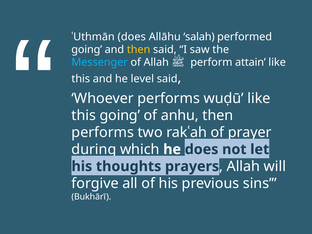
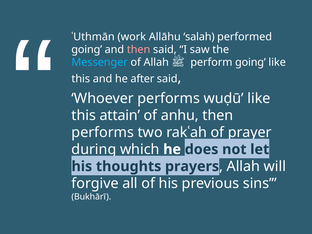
ʿUthmān does: does -> work
then at (139, 50) colour: yellow -> pink
perform attain: attain -> going
level: level -> after
this going: going -> attain
